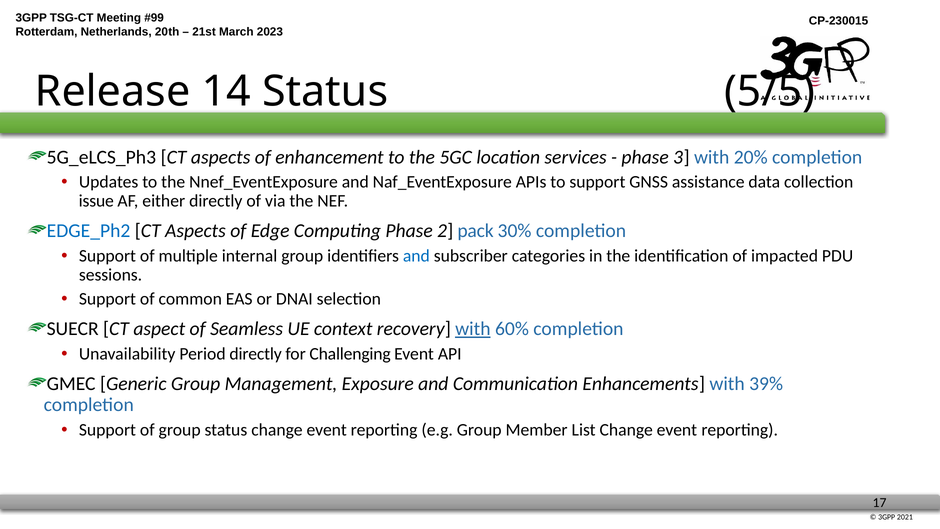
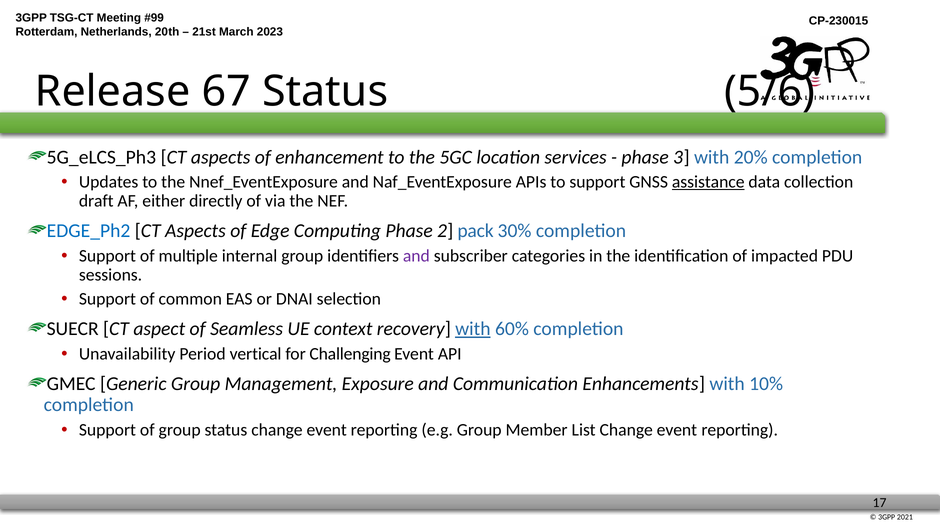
14: 14 -> 67
5/5: 5/5 -> 5/6
assistance underline: none -> present
issue: issue -> draft
and at (416, 256) colour: blue -> purple
Period directly: directly -> vertical
39%: 39% -> 10%
